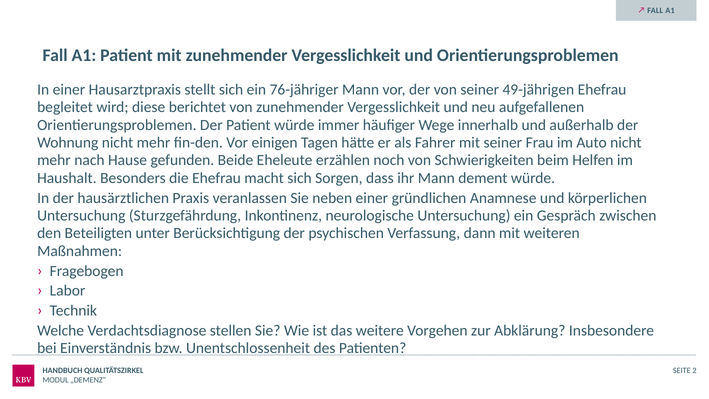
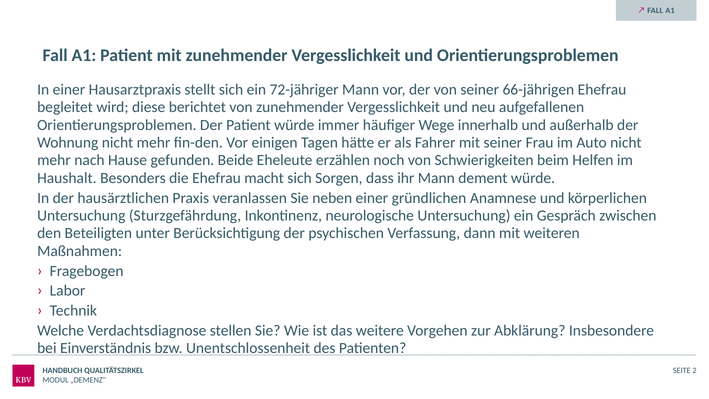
76-jähriger: 76-jähriger -> 72-jähriger
49-jährigen: 49-jährigen -> 66-jährigen
